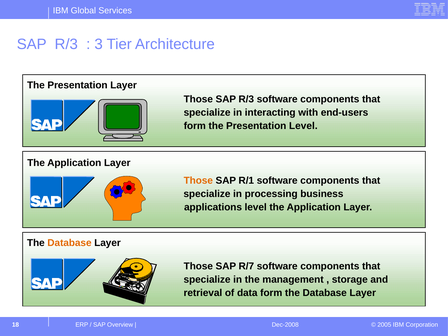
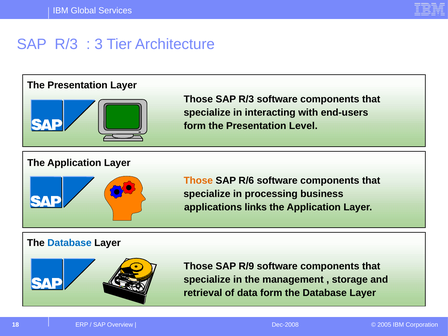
R/1: R/1 -> R/6
applications level: level -> links
Database at (69, 243) colour: orange -> blue
R/7: R/7 -> R/9
